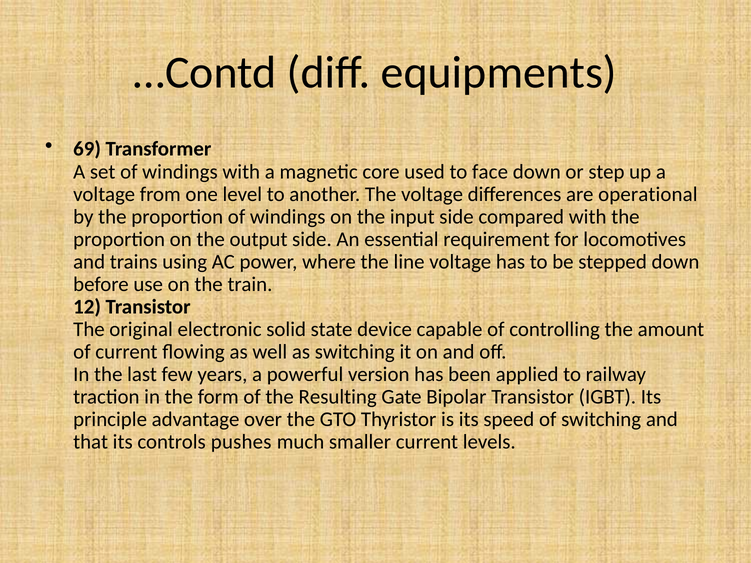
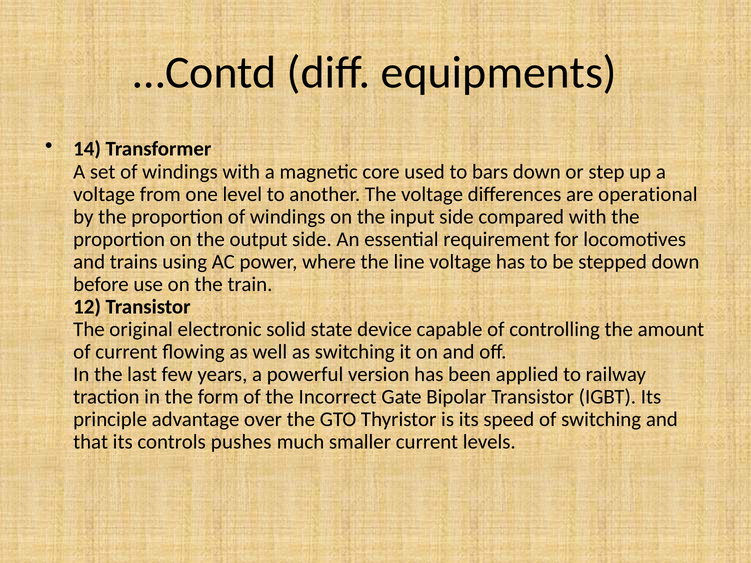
69: 69 -> 14
face: face -> bars
Resulting: Resulting -> Incorrect
